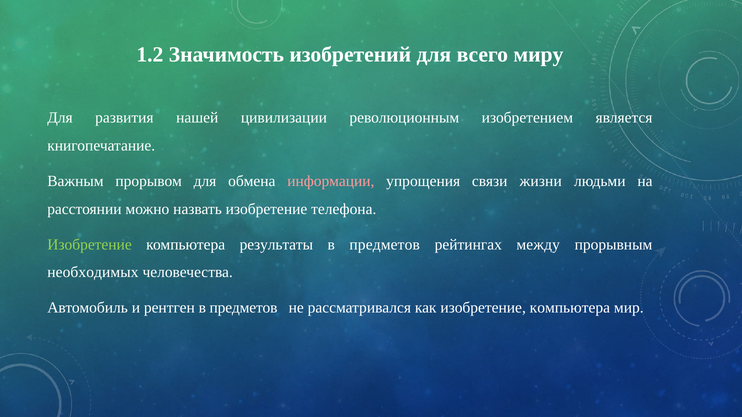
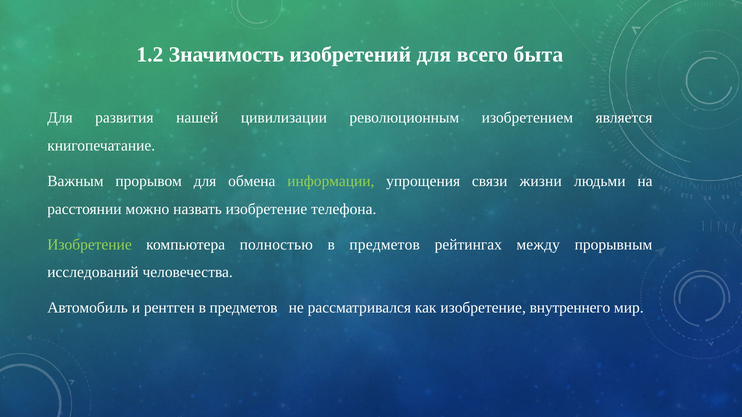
миру: миру -> быта
информации colour: pink -> light green
результаты: результаты -> полностью
необходимых: необходимых -> исследований
как изобретение компьютера: компьютера -> внутреннего
